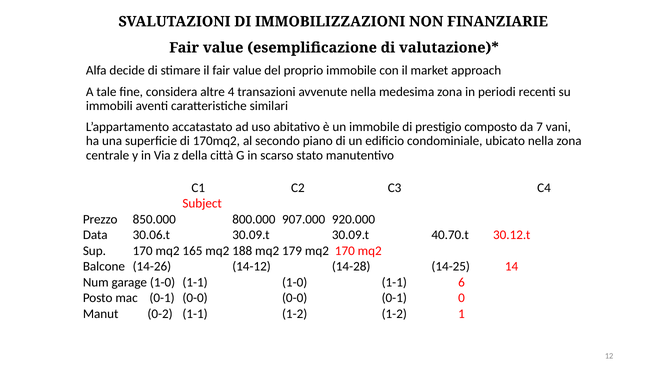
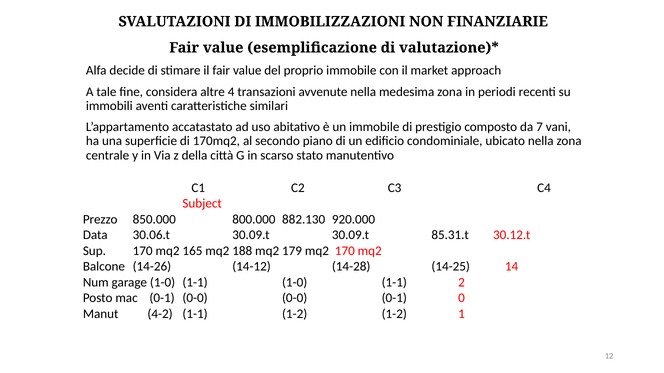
907.000: 907.000 -> 882.130
40.70.t: 40.70.t -> 85.31.t
6: 6 -> 2
0-2: 0-2 -> 4-2
